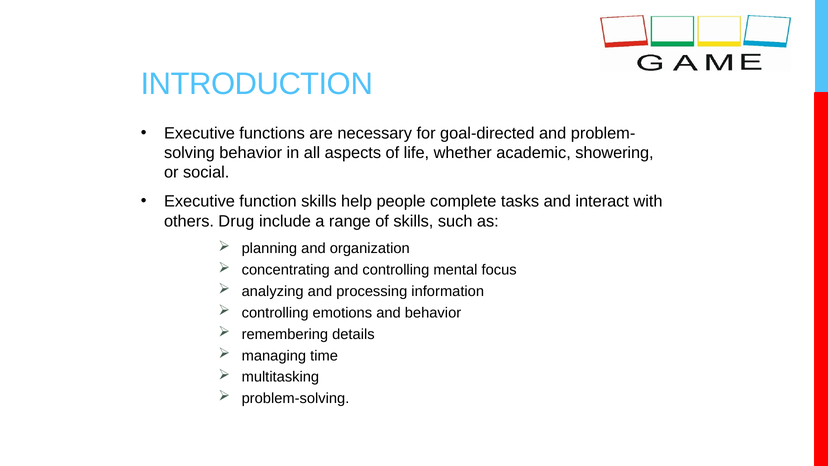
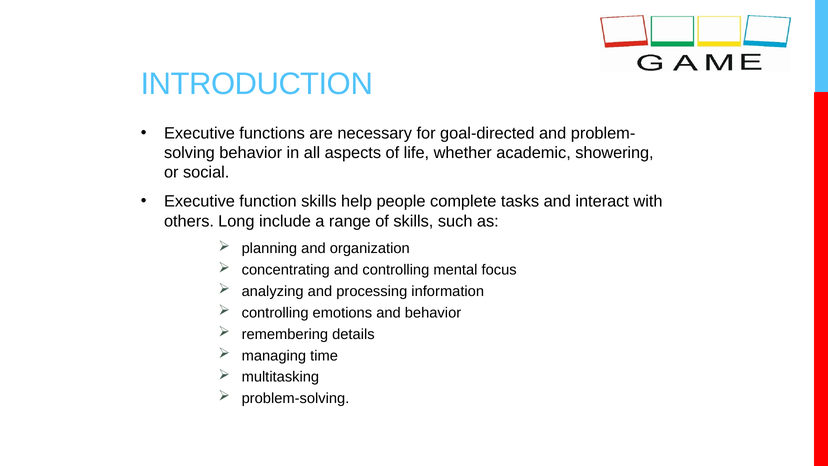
Drug: Drug -> Long
